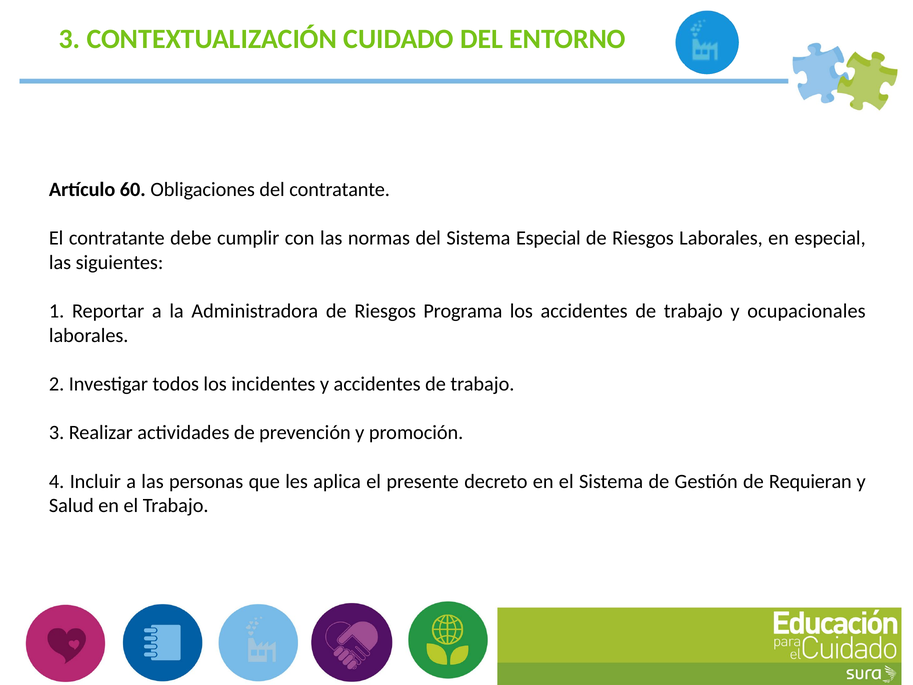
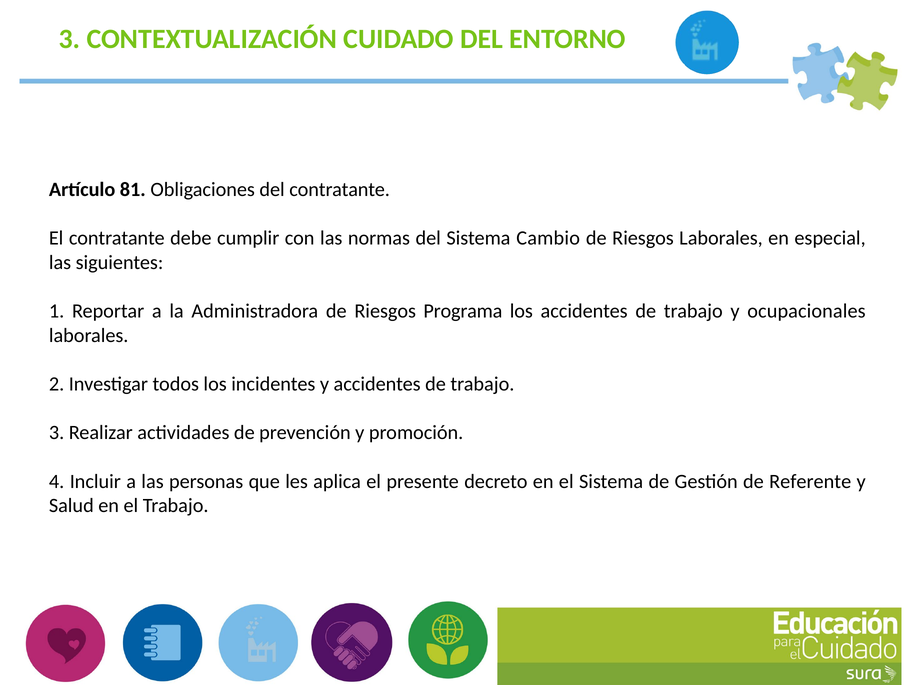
60: 60 -> 81
Sistema Especial: Especial -> Cambio
Requieran: Requieran -> Referente
